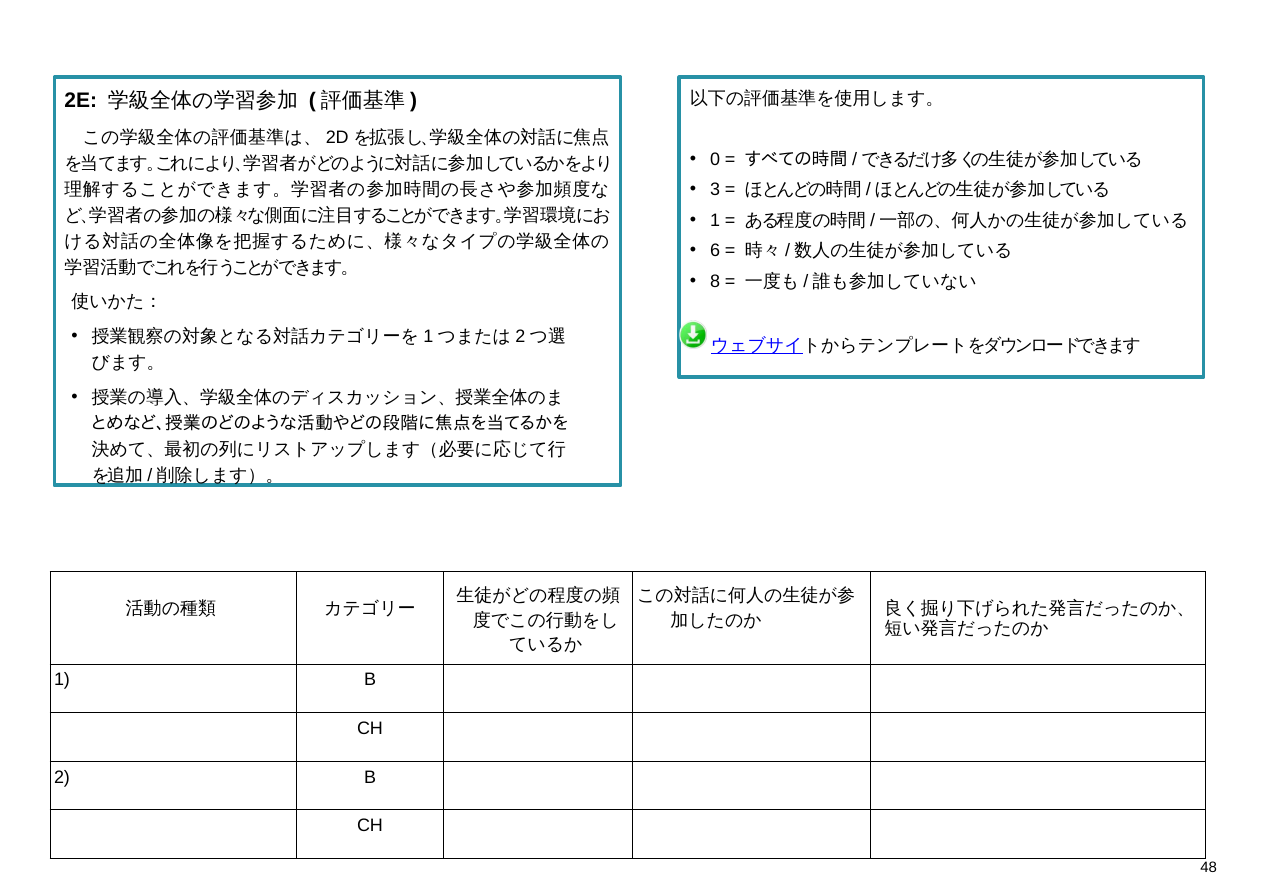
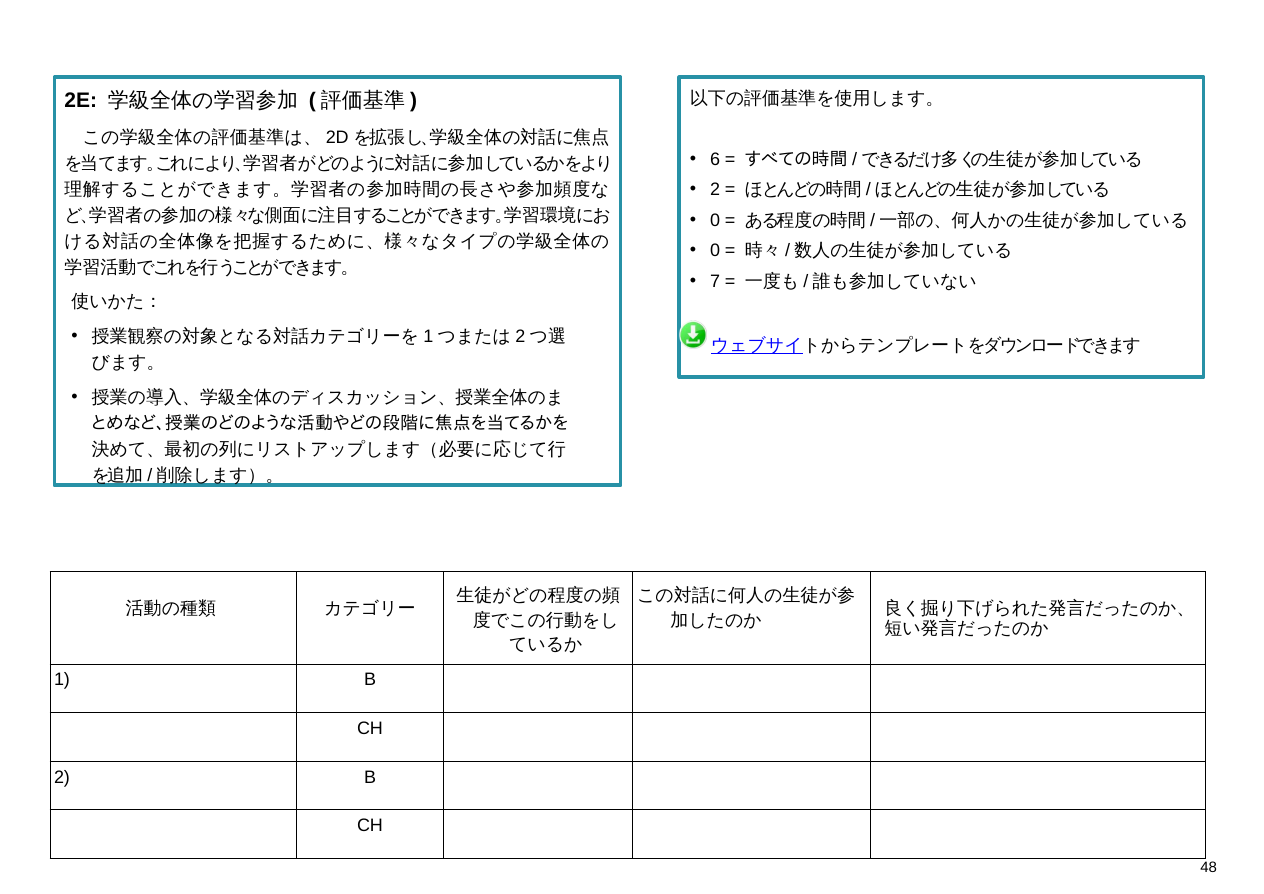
0: 0 -> 6
3 at (715, 190): 3 -> 2
1 at (715, 220): 1 -> 0
6 at (715, 251): 6 -> 0
8: 8 -> 7
